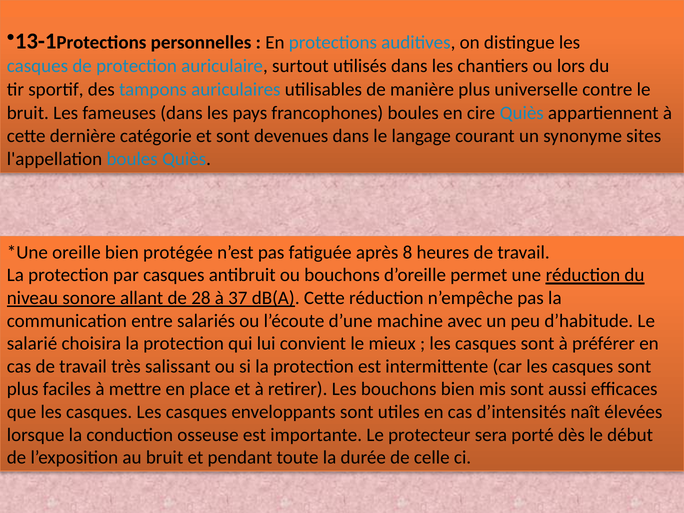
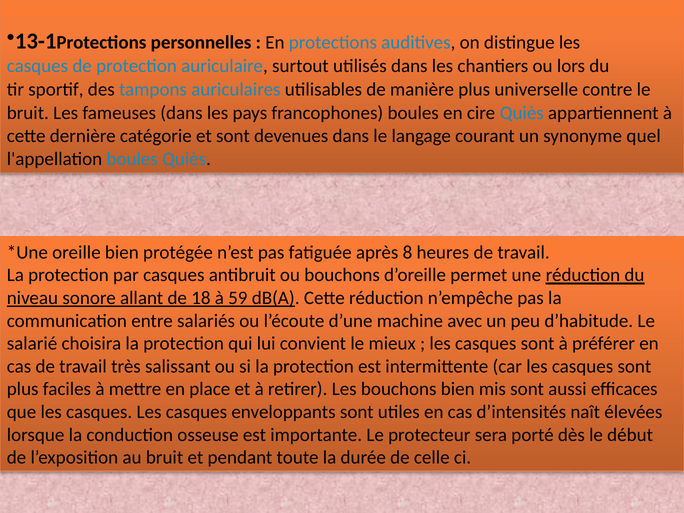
sites: sites -> quel
28: 28 -> 18
37: 37 -> 59
